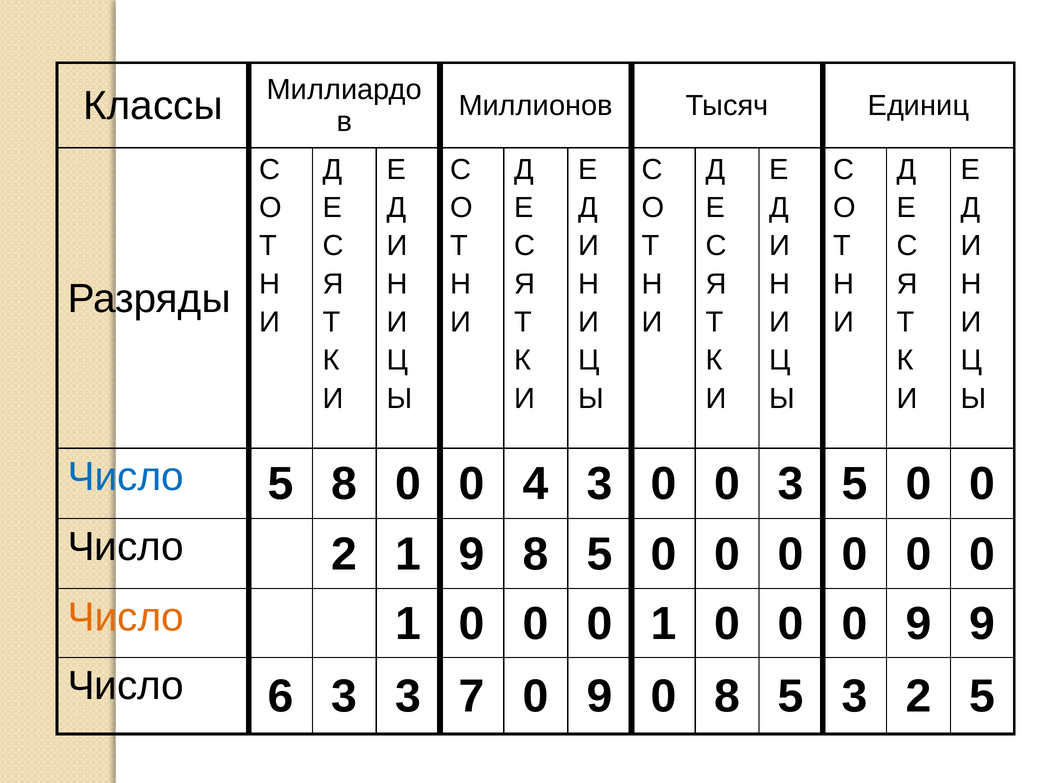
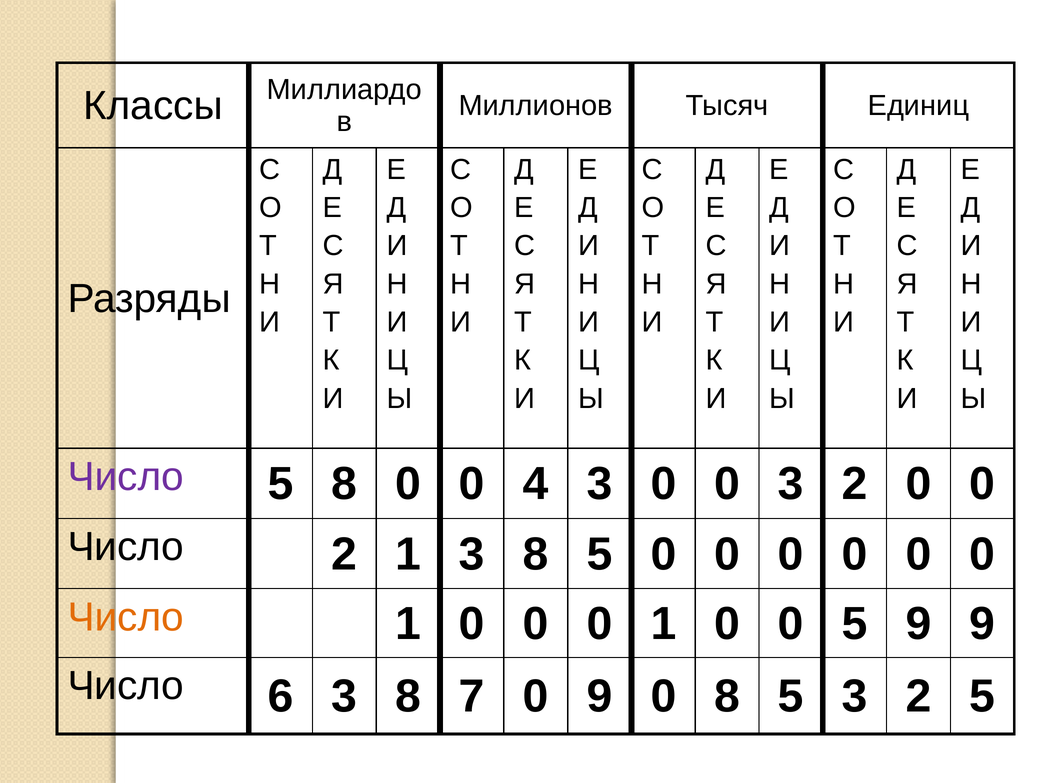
Число at (126, 477) colour: blue -> purple
0 3 5: 5 -> 2
1 9: 9 -> 3
0 at (855, 624): 0 -> 5
6 3 3: 3 -> 8
